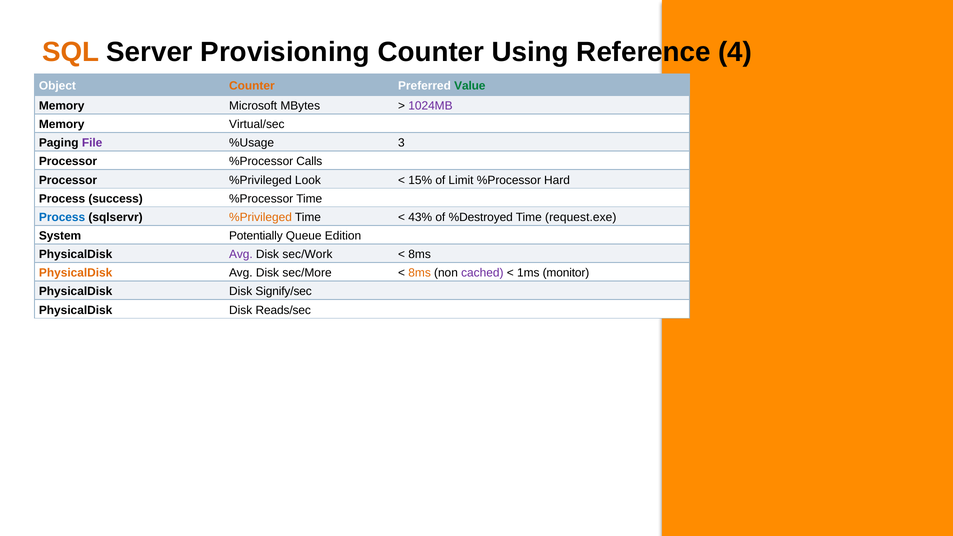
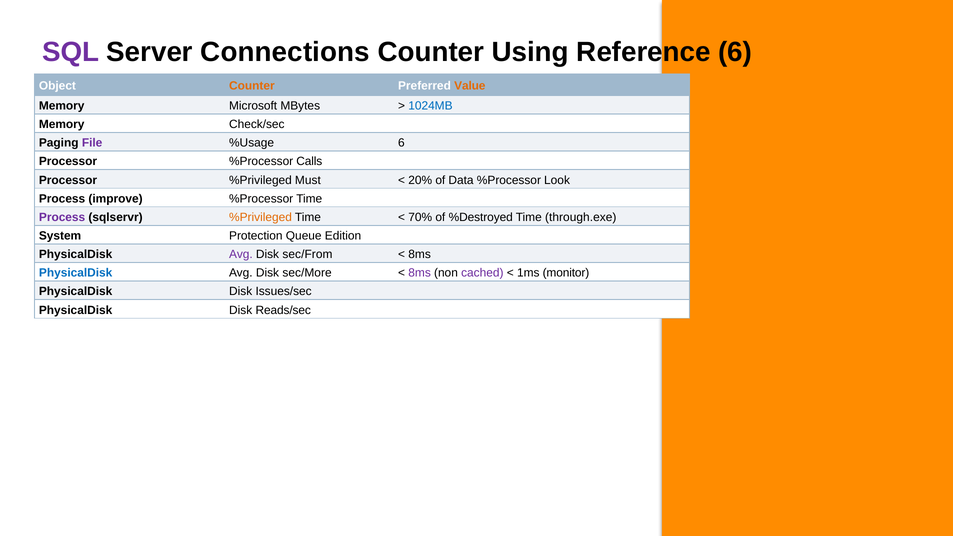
SQL colour: orange -> purple
Provisioning: Provisioning -> Connections
Reference 4: 4 -> 6
Value colour: green -> orange
1024MB colour: purple -> blue
Virtual/sec: Virtual/sec -> Check/sec
%Usage 3: 3 -> 6
Look: Look -> Must
15%: 15% -> 20%
Limit: Limit -> Data
Hard: Hard -> Look
success: success -> improve
Process at (62, 217) colour: blue -> purple
43%: 43% -> 70%
request.exe: request.exe -> through.exe
Potentially: Potentially -> Protection
sec/Work: sec/Work -> sec/From
PhysicalDisk at (76, 273) colour: orange -> blue
8ms at (420, 273) colour: orange -> purple
Signify/sec: Signify/sec -> Issues/sec
